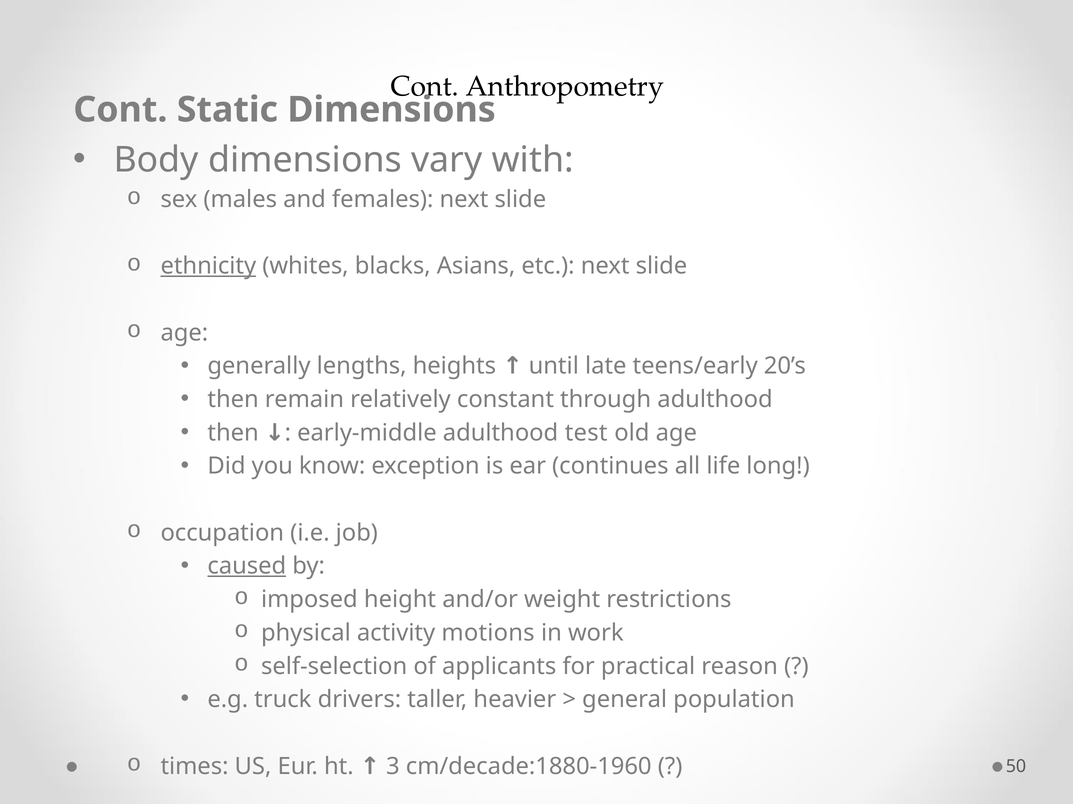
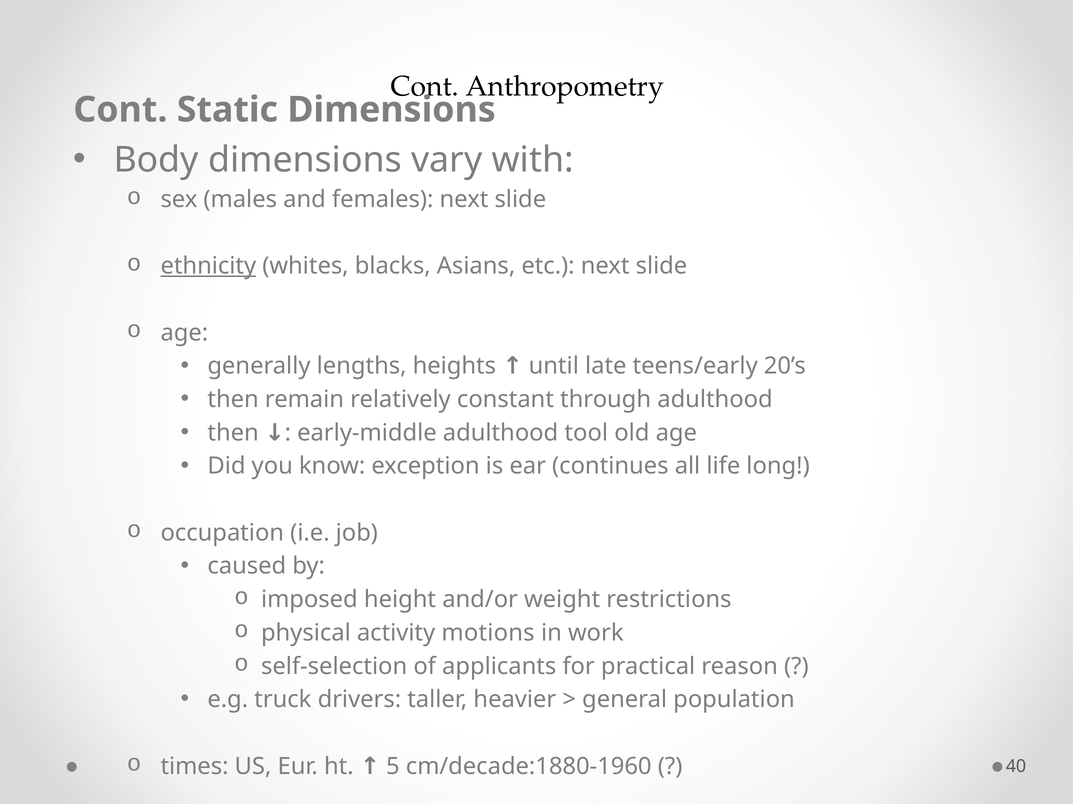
test: test -> tool
caused underline: present -> none
3: 3 -> 5
50: 50 -> 40
